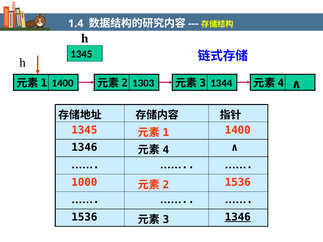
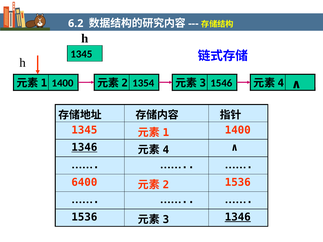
1.4: 1.4 -> 6.2
1344: 1344 -> 1546
1303: 1303 -> 1354
1346 at (84, 148) underline: none -> present
1000: 1000 -> 6400
